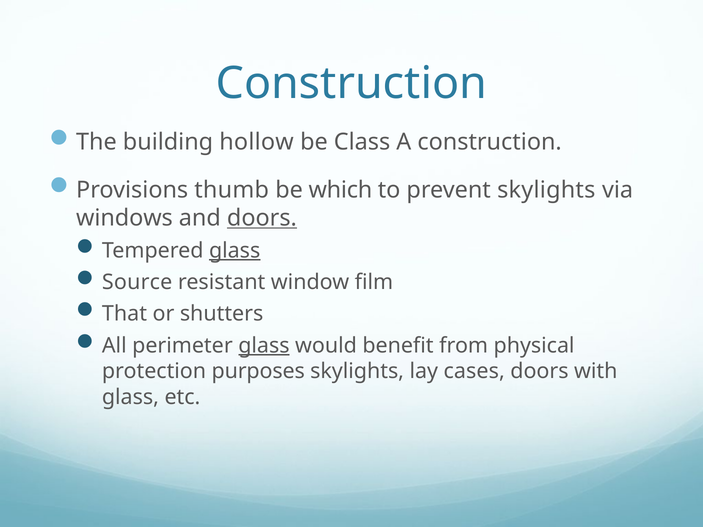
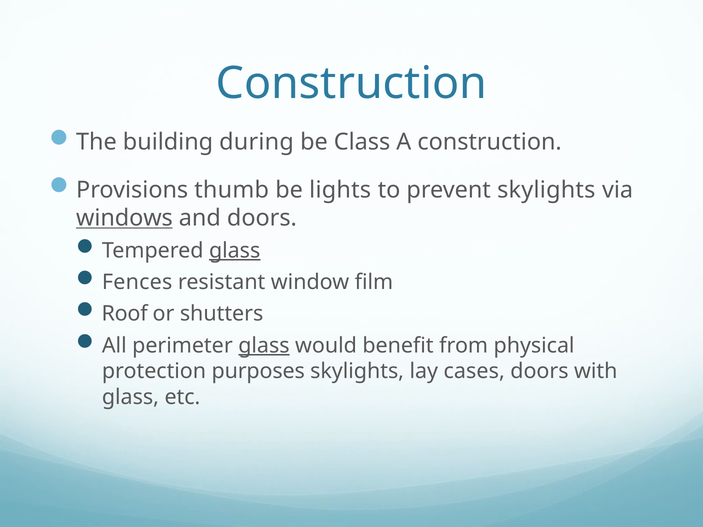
hollow: hollow -> during
which: which -> lights
windows underline: none -> present
doors at (262, 218) underline: present -> none
Source: Source -> Fences
That: That -> Roof
